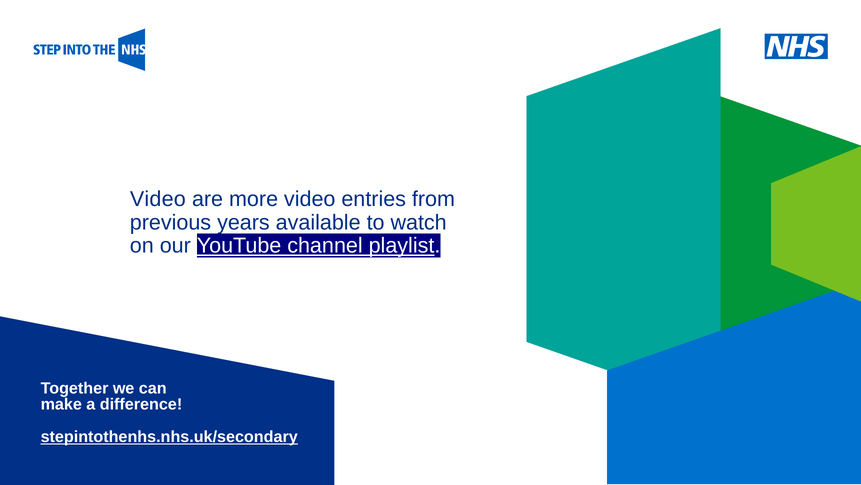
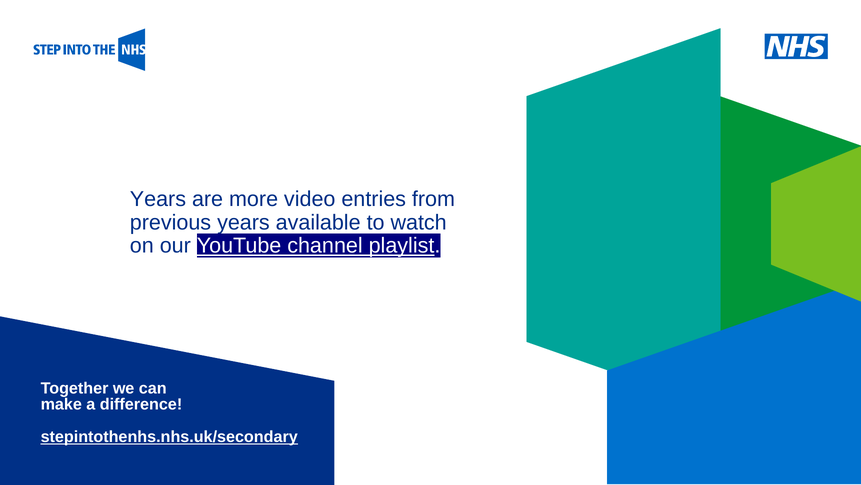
Video at (158, 199): Video -> Years
